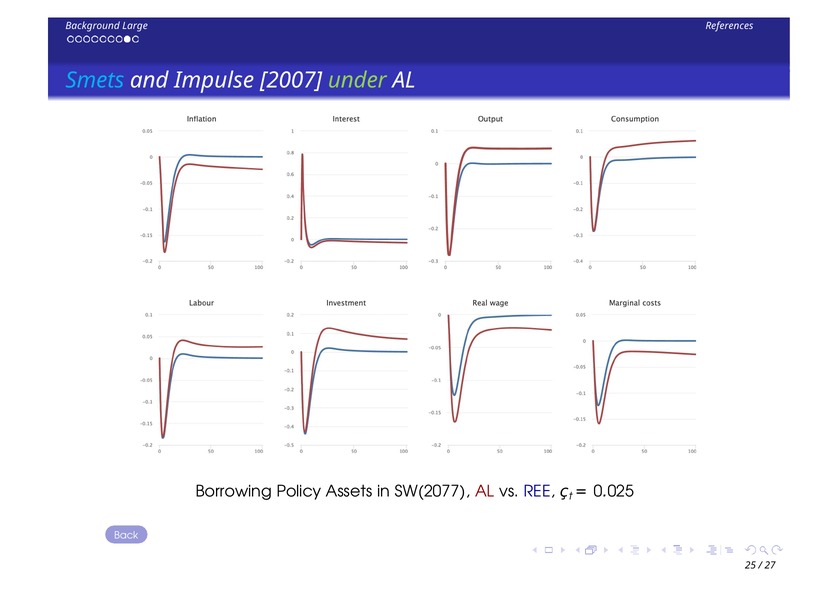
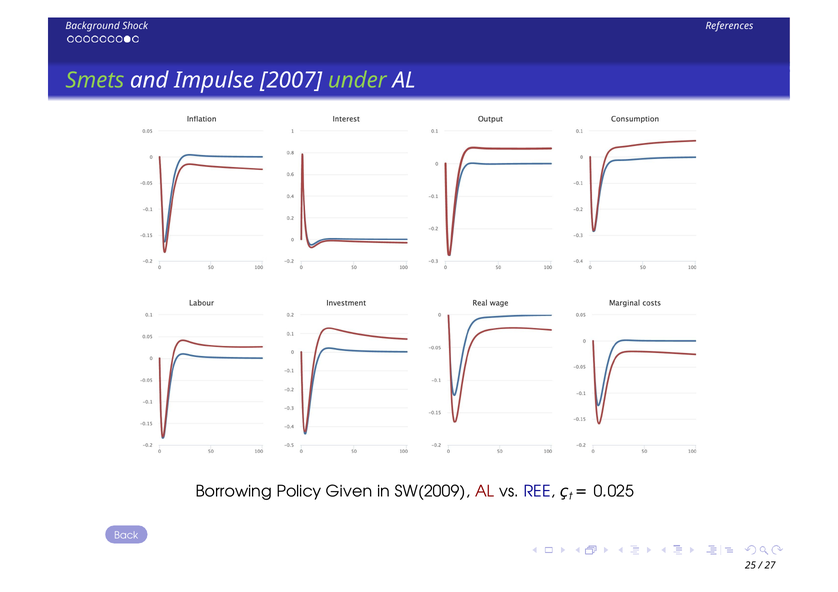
Large: Large -> Shock
Smets colour: light blue -> light green
Assets: Assets -> Given
SW(2077: SW(2077 -> SW(2009
